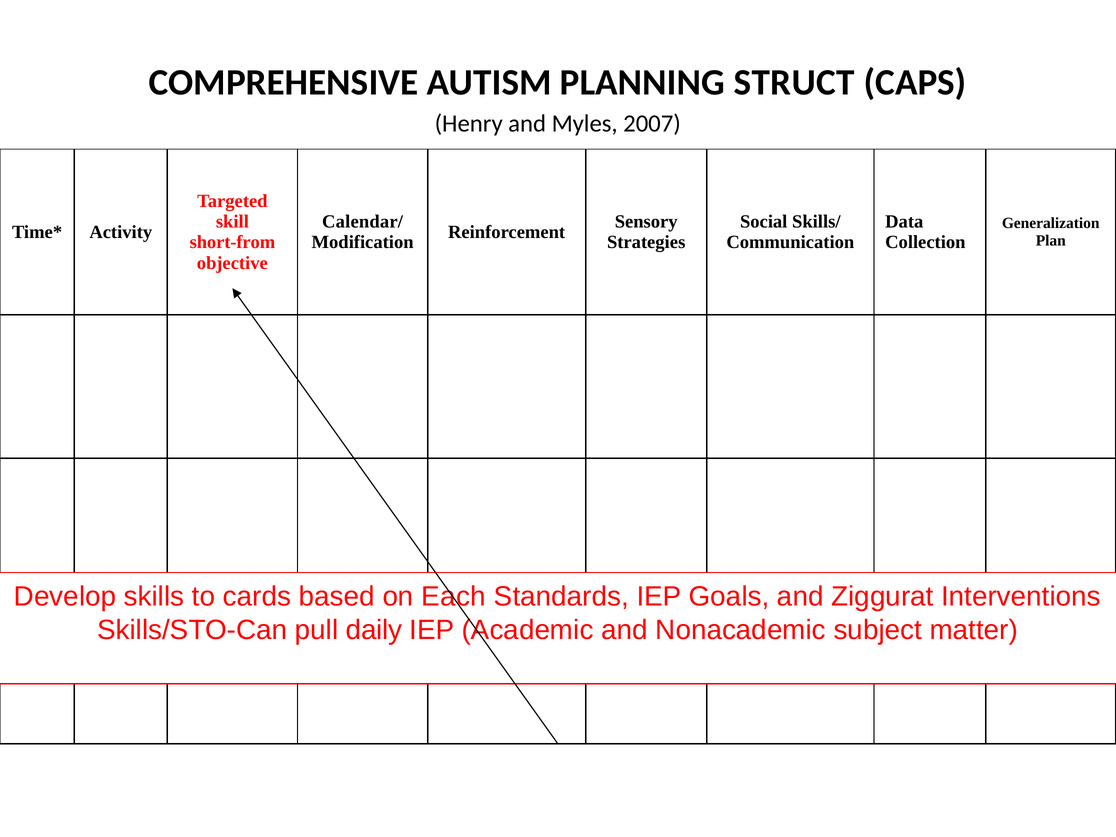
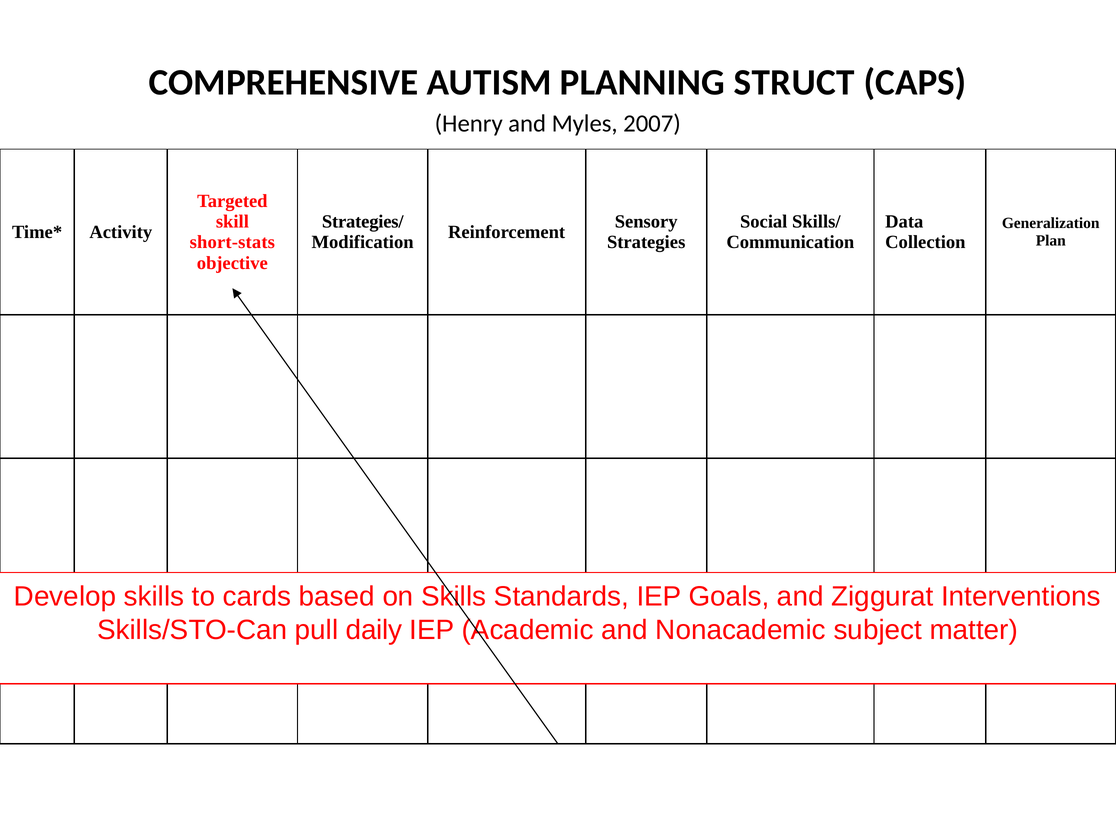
Calendar/: Calendar/ -> Strategies/
short-from: short-from -> short-stats
on Each: Each -> Skills
